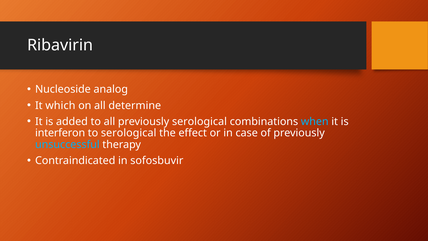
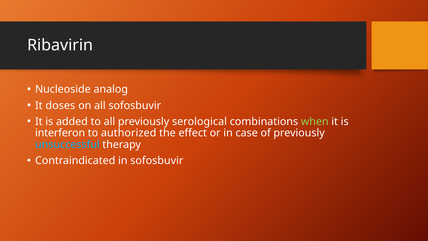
which: which -> doses
all determine: determine -> sofosbuvir
when colour: light blue -> light green
to serological: serological -> authorized
